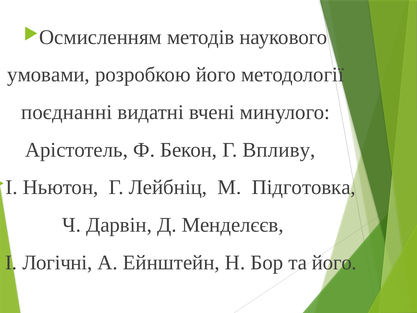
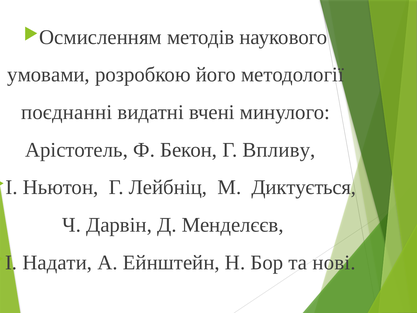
Підготовка: Підготовка -> Диктується
Логічні: Логічні -> Надати
та його: його -> нові
